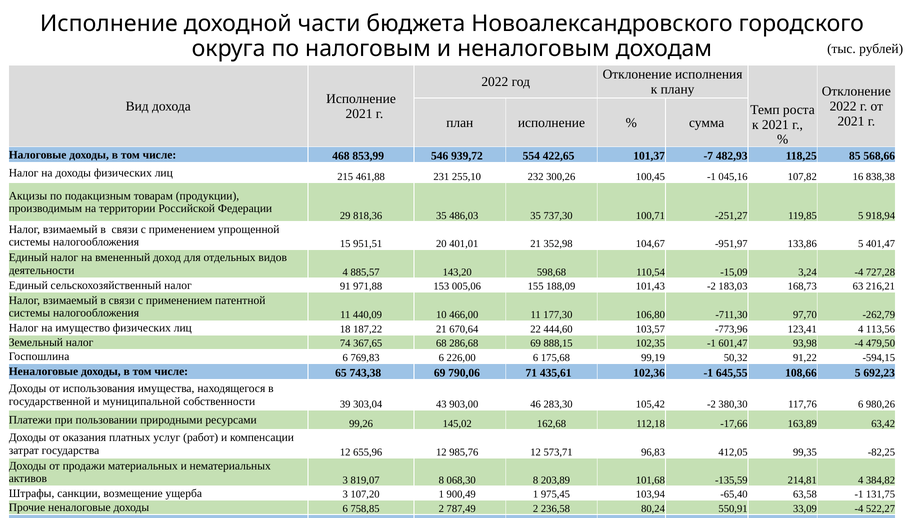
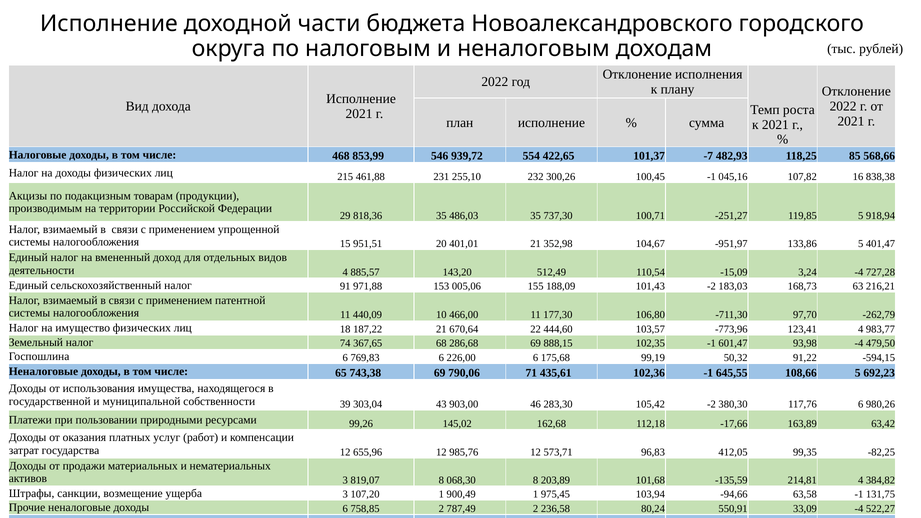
598,68: 598,68 -> 512,49
113,56: 113,56 -> 983,77
-65,40: -65,40 -> -94,66
